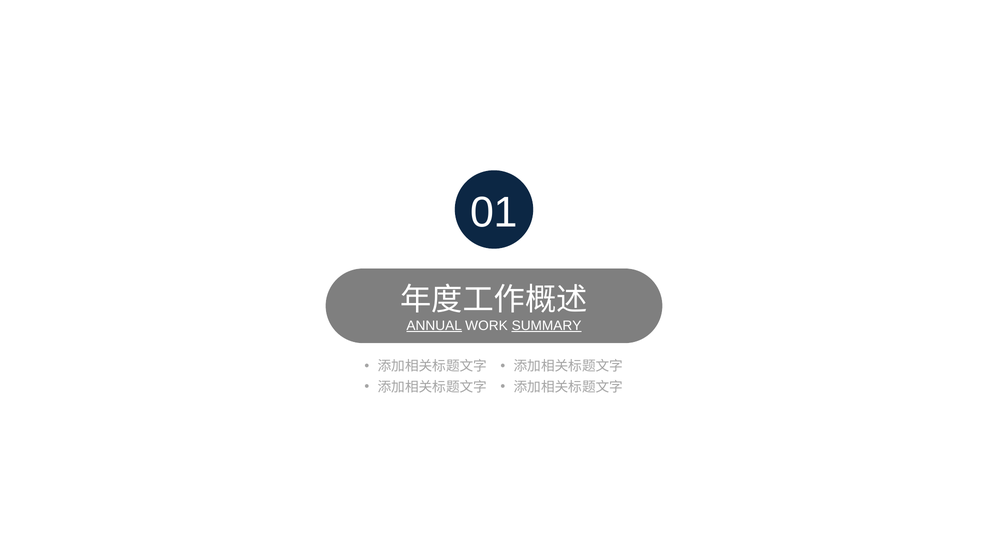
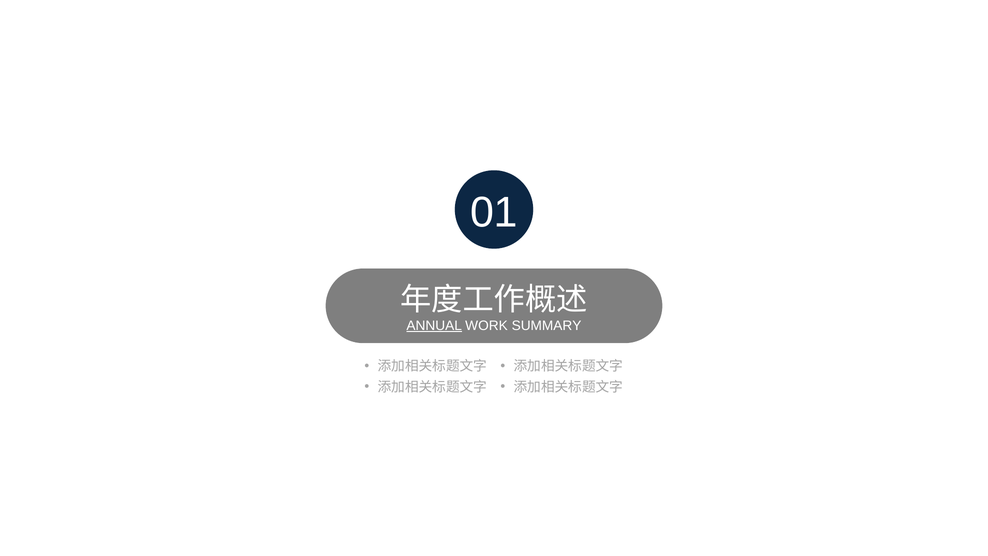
SUMMARY underline: present -> none
